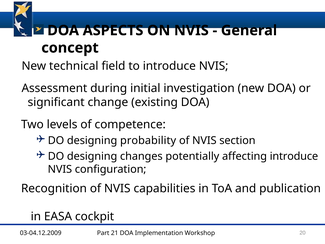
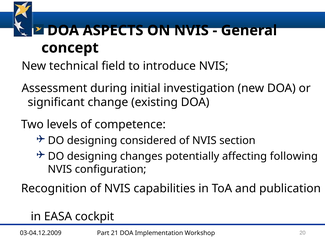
probability: probability -> considered
affecting introduce: introduce -> following
